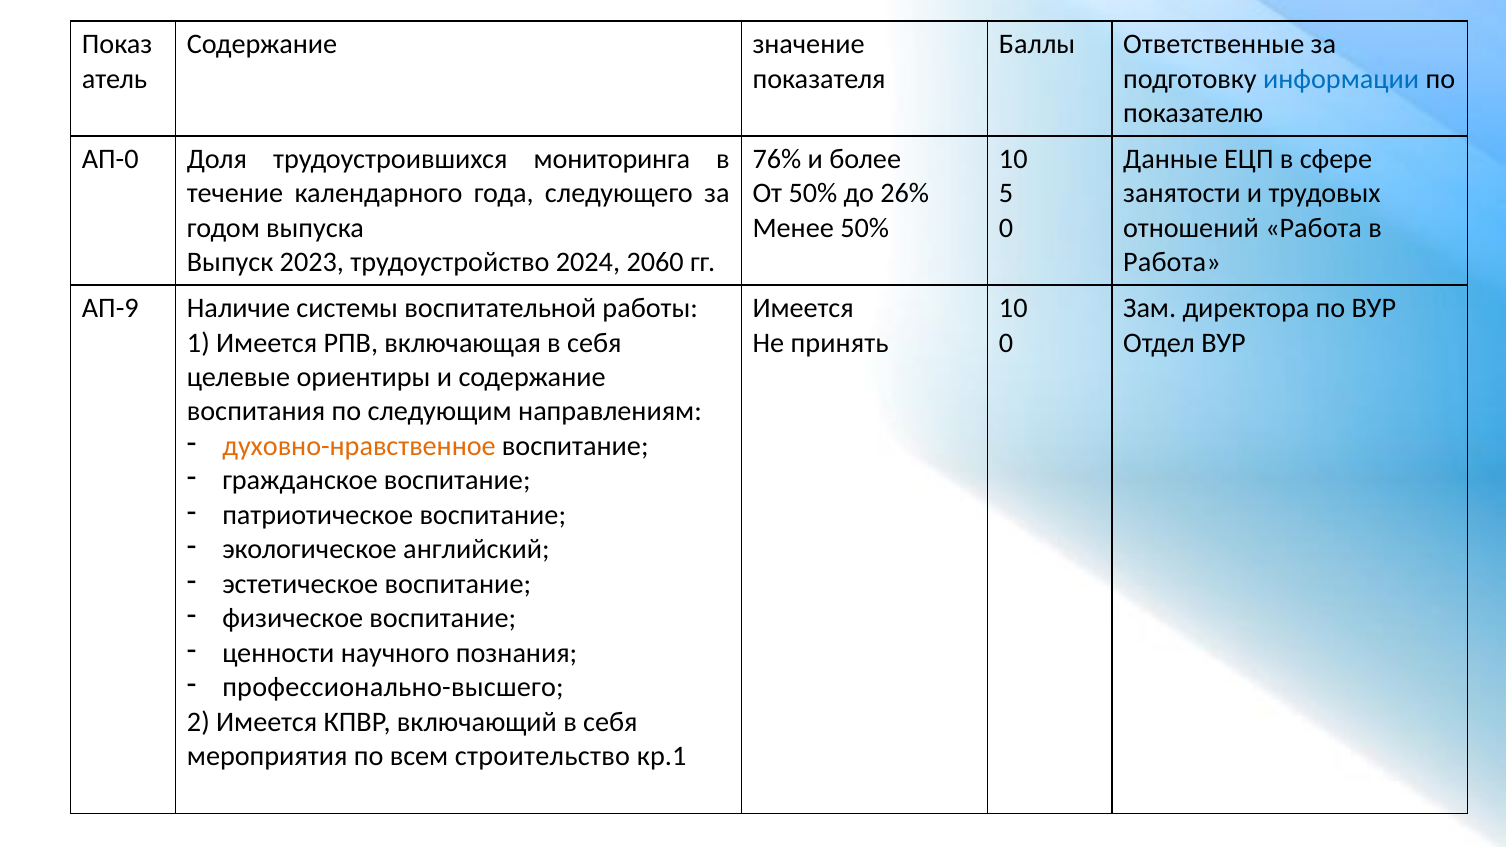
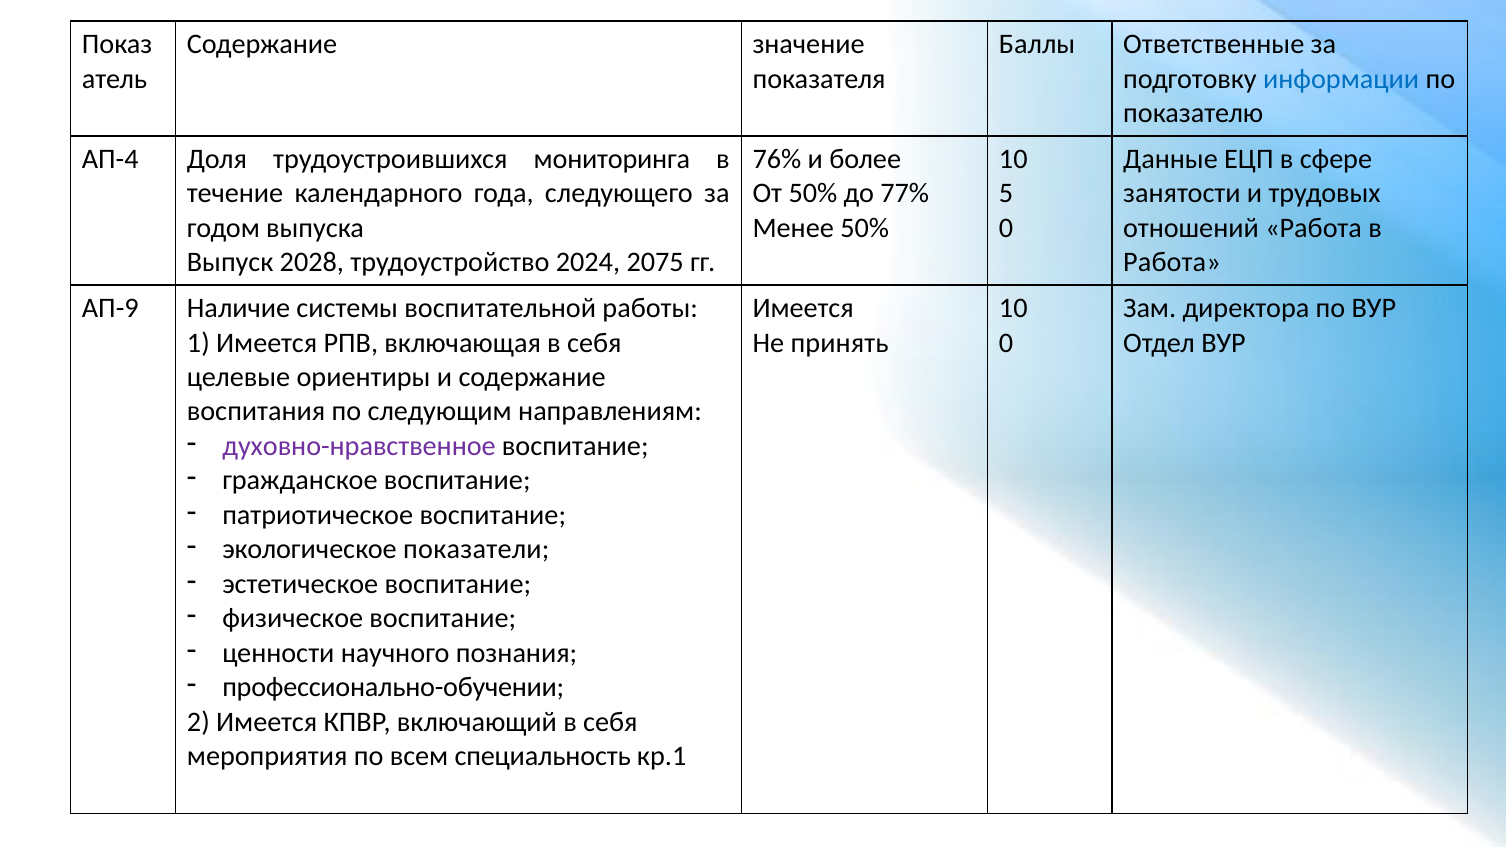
АП-0: АП-0 -> АП-4
26%: 26% -> 77%
2023: 2023 -> 2028
2060: 2060 -> 2075
духовно-нравственное colour: orange -> purple
английский: английский -> показатели
профессионально-высшего: профессионально-высшего -> профессионально-обучении
строительство: строительство -> специальность
